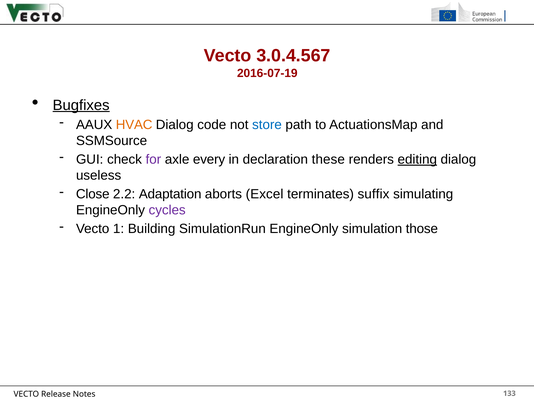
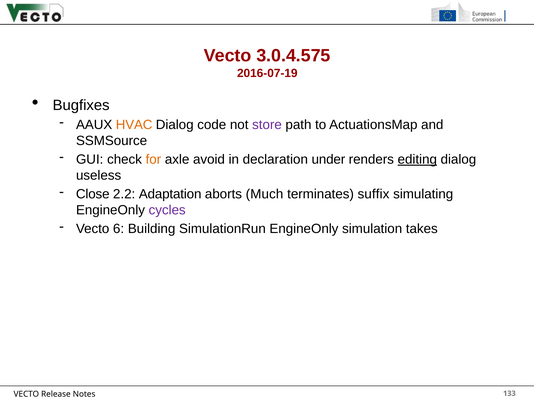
3.0.4.567: 3.0.4.567 -> 3.0.4.575
Bugfixes underline: present -> none
store colour: blue -> purple
for colour: purple -> orange
every: every -> avoid
these: these -> under
Excel: Excel -> Much
1: 1 -> 6
those: those -> takes
